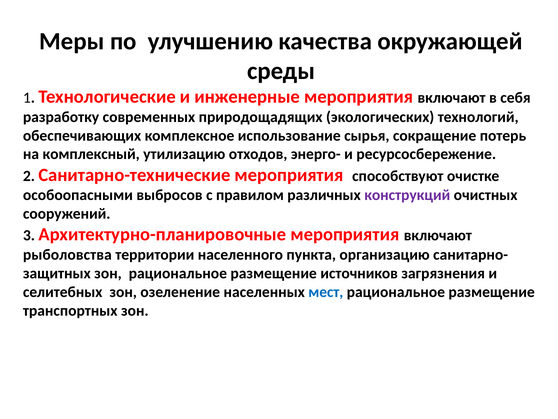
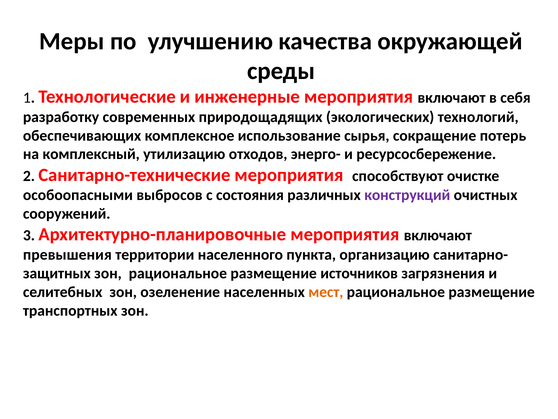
правилом: правилом -> состояния
рыболовства: рыболовства -> превышения
мест colour: blue -> orange
